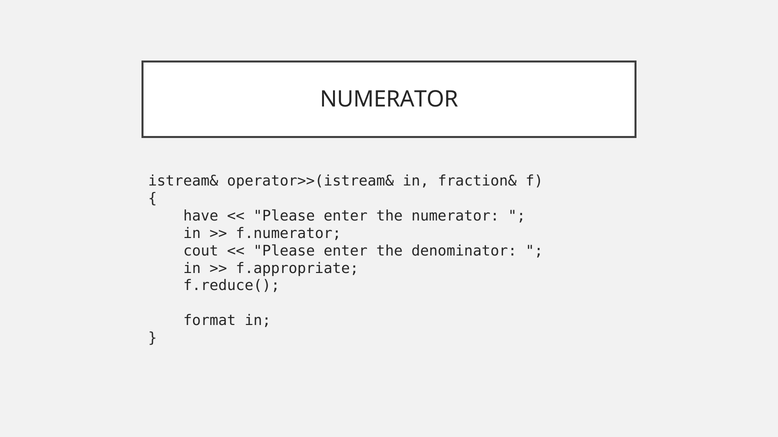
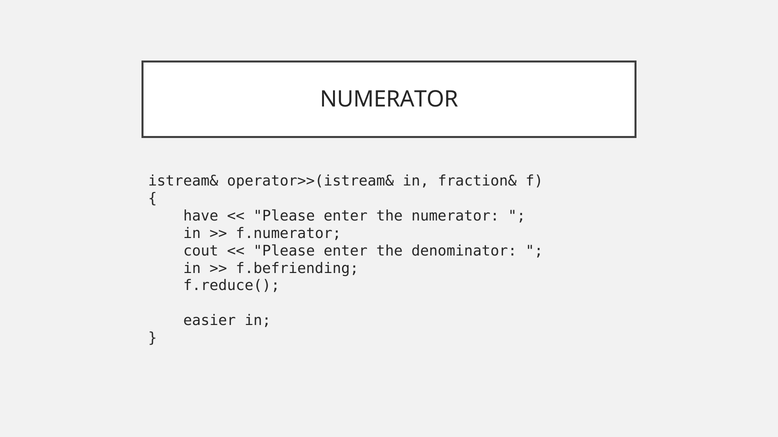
f.appropriate: f.appropriate -> f.befriending
format: format -> easier
